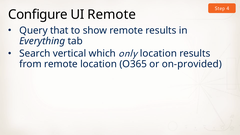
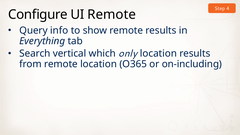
that: that -> info
on-provided: on-provided -> on-including
